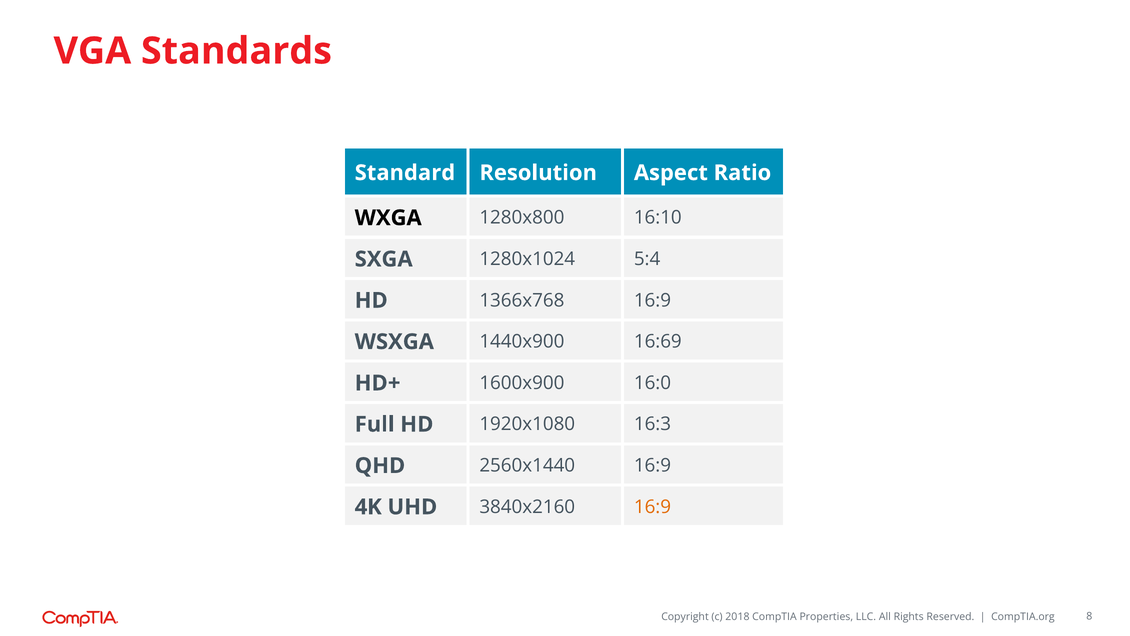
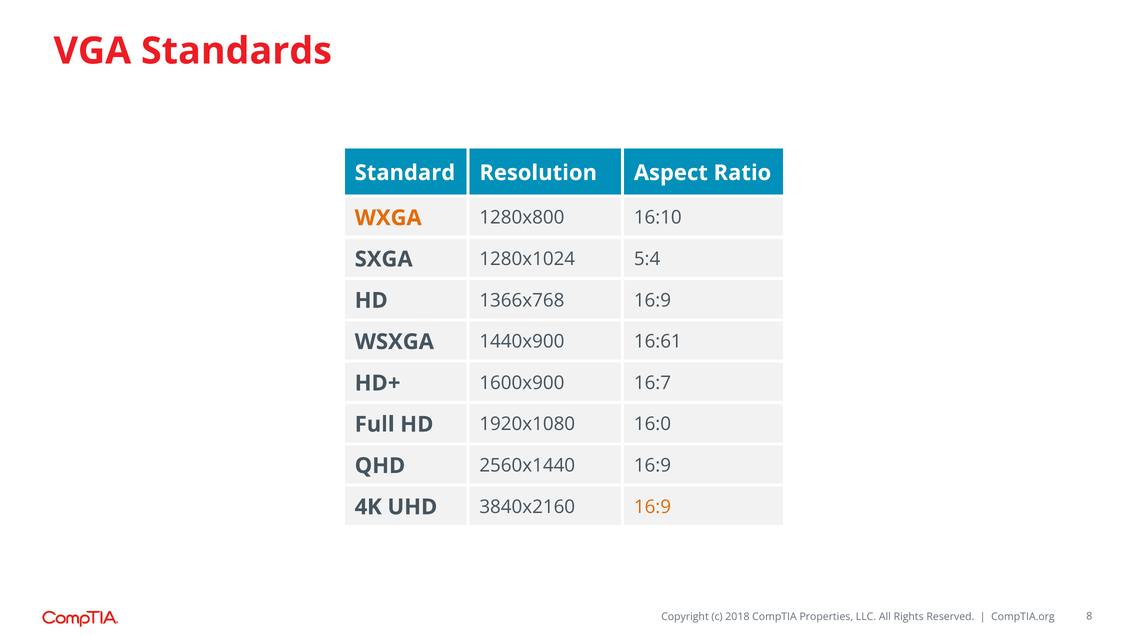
WXGA colour: black -> orange
16:69: 16:69 -> 16:61
16:0: 16:0 -> 16:7
16:3: 16:3 -> 16:0
